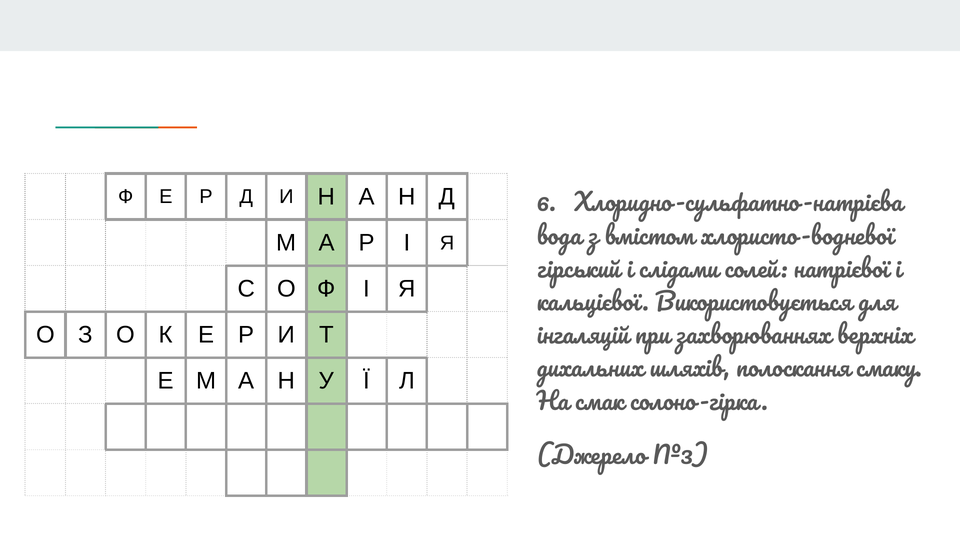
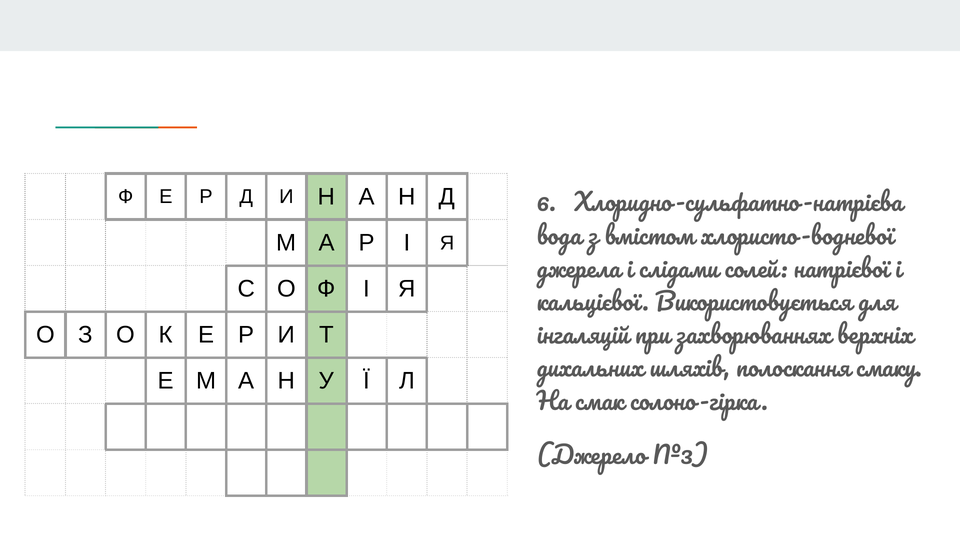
гірський: гірський -> джерела
